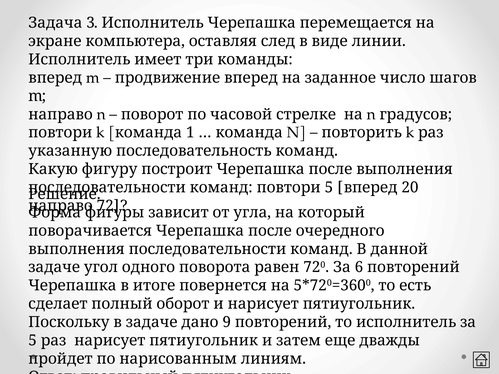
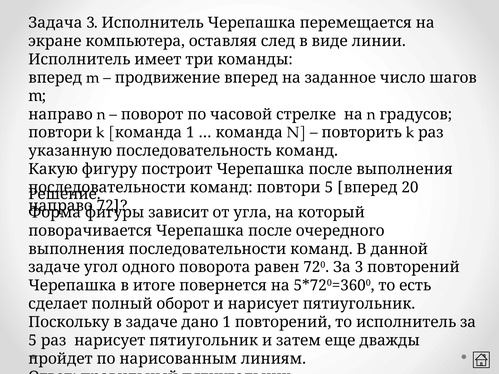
За 6: 6 -> 3
дано 9: 9 -> 1
